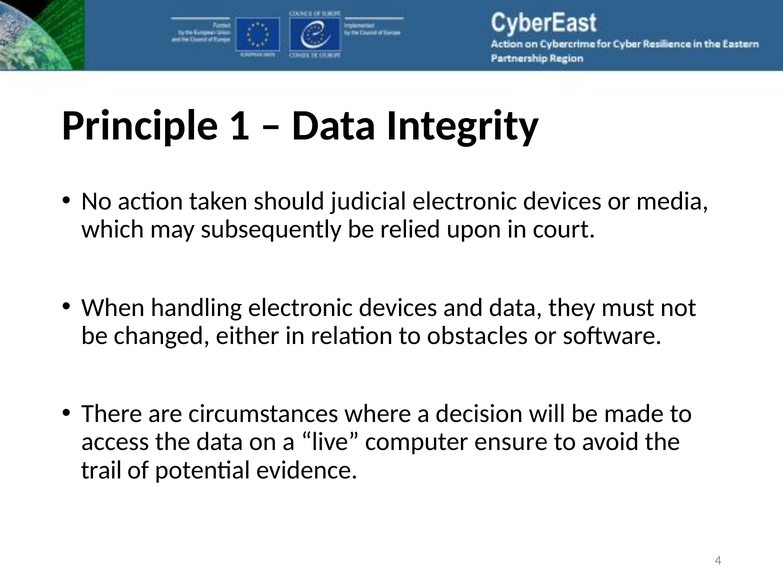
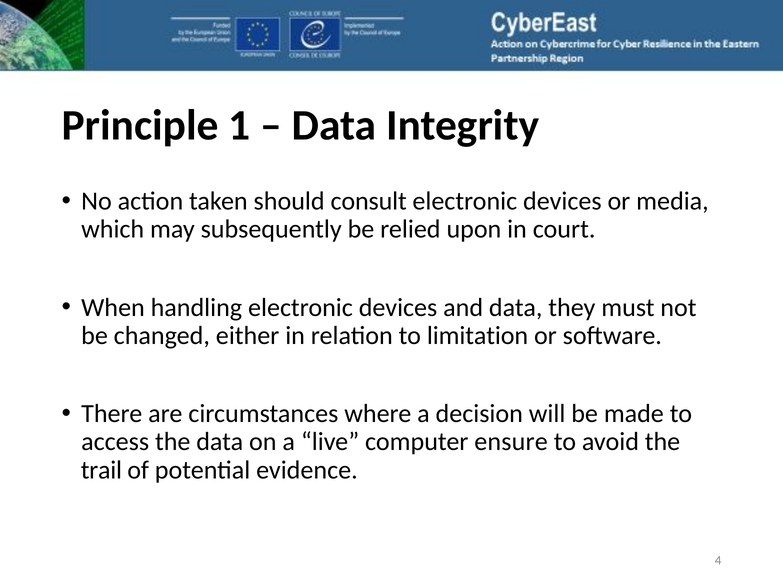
judicial: judicial -> consult
obstacles: obstacles -> limitation
